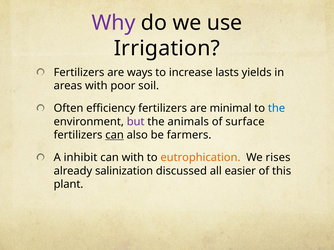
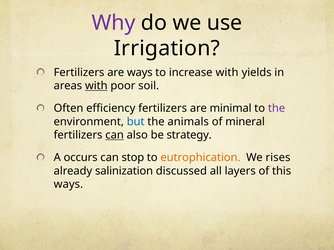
increase lasts: lasts -> with
with at (96, 86) underline: none -> present
the at (277, 109) colour: blue -> purple
but colour: purple -> blue
surface: surface -> mineral
farmers: farmers -> strategy
inhibit: inhibit -> occurs
can with: with -> stop
easier: easier -> layers
plant at (69, 185): plant -> ways
